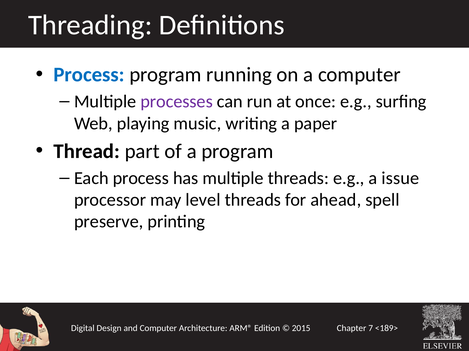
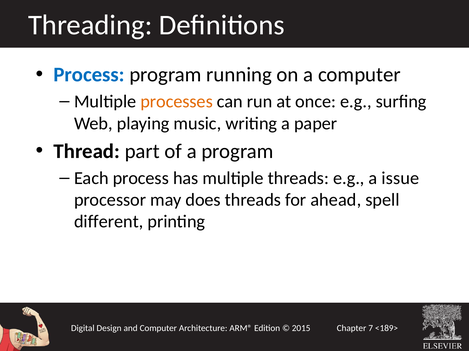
processes colour: purple -> orange
level: level -> does
preserve: preserve -> different
